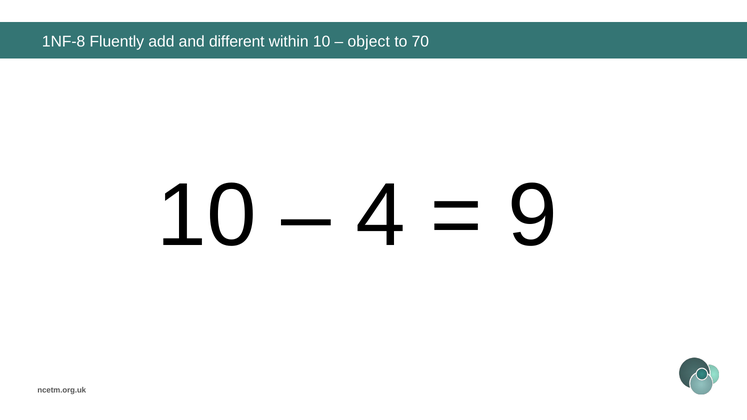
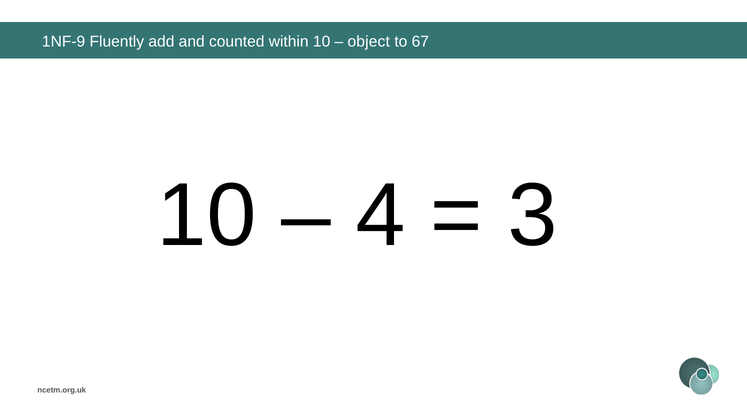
1NF-8: 1NF-8 -> 1NF-9
different: different -> counted
70: 70 -> 67
9: 9 -> 3
